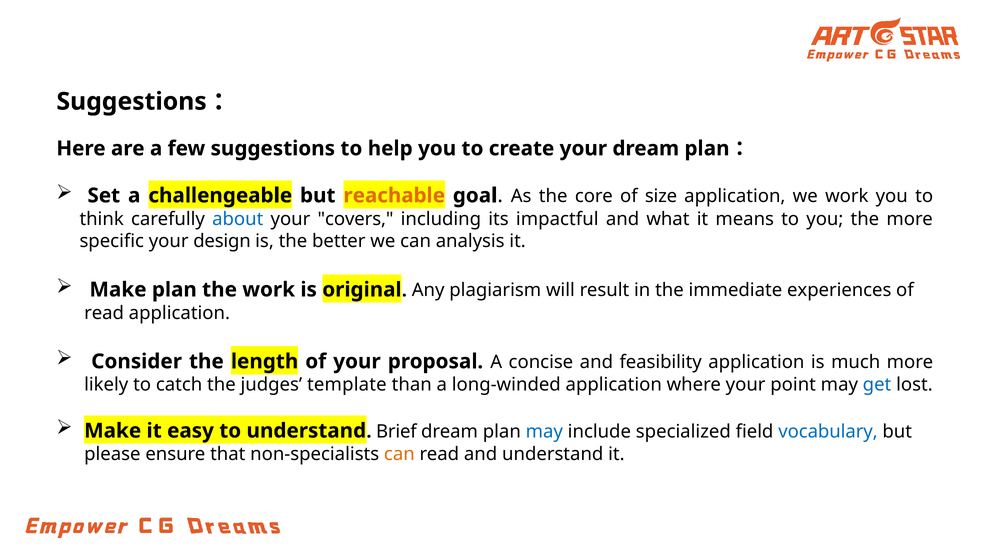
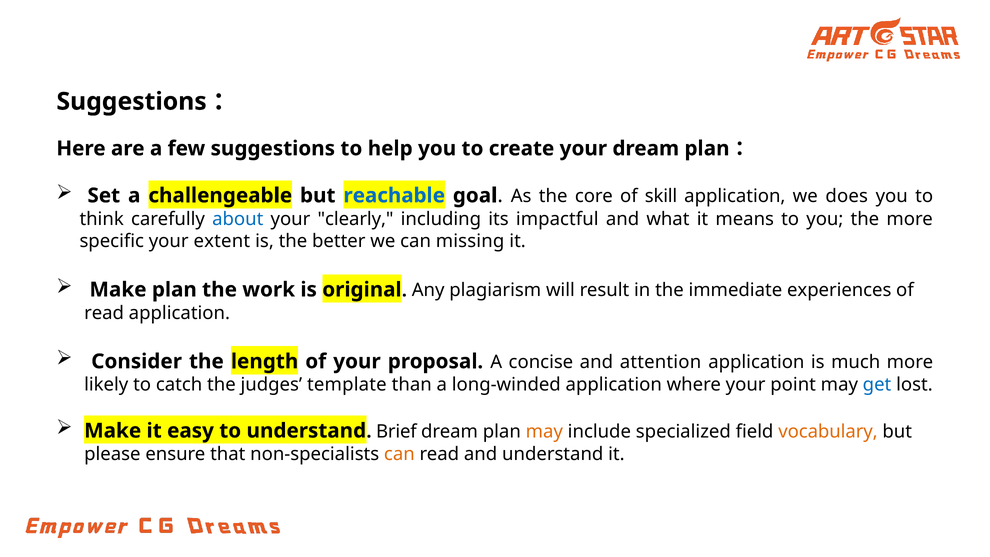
reachable colour: orange -> blue
size: size -> skill
we work: work -> does
covers: covers -> clearly
design: design -> extent
analysis: analysis -> missing
feasibility: feasibility -> attention
may at (544, 431) colour: blue -> orange
vocabulary colour: blue -> orange
